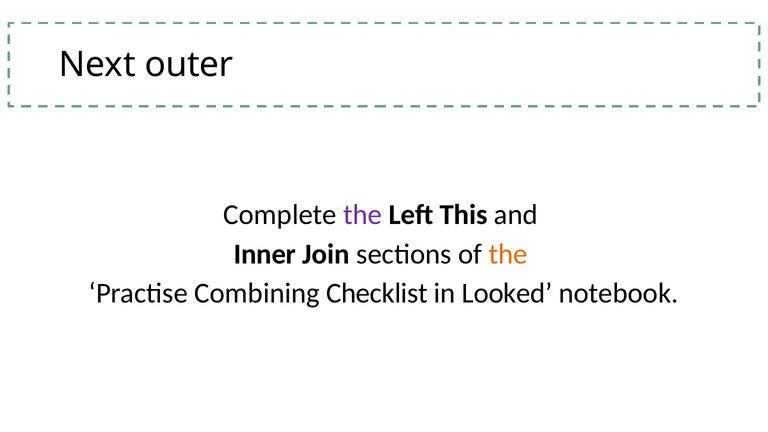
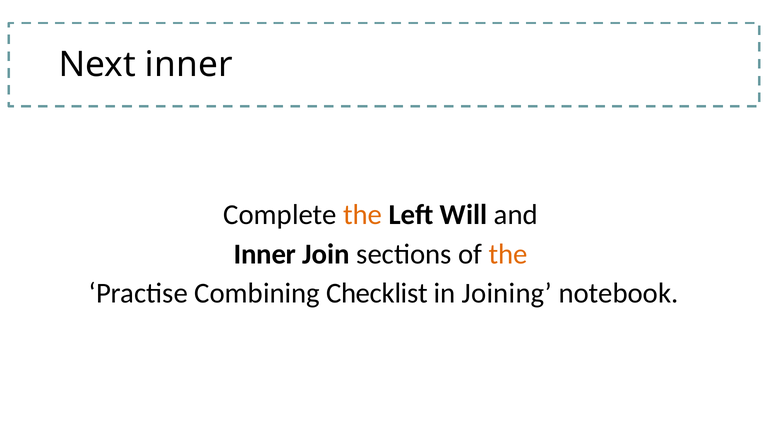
Next outer: outer -> inner
the at (363, 215) colour: purple -> orange
This: This -> Will
Looked: Looked -> Joining
